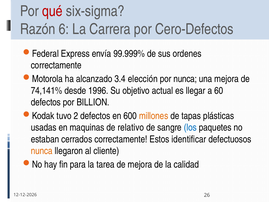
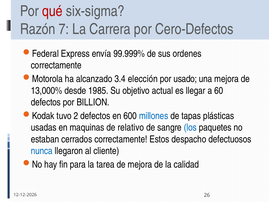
6: 6 -> 7
por nunca: nunca -> usado
74,141%: 74,141% -> 13,000%
1996: 1996 -> 1985
millones colour: orange -> blue
identificar: identificar -> despacho
nunca at (42, 151) colour: orange -> blue
